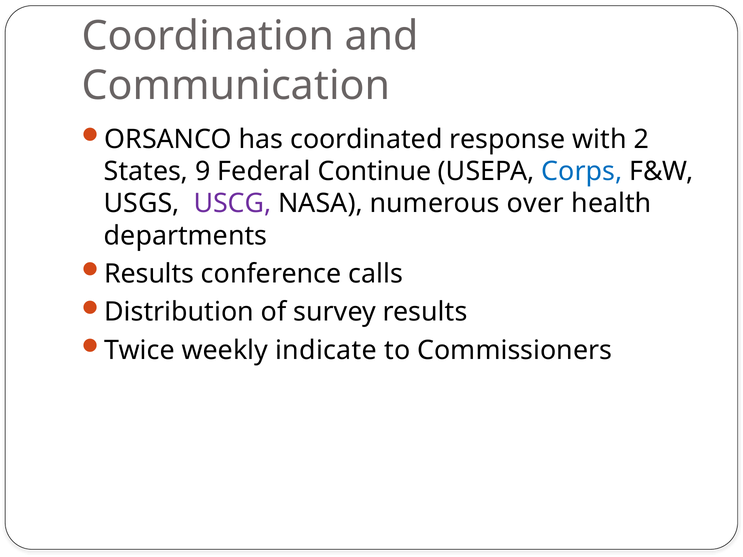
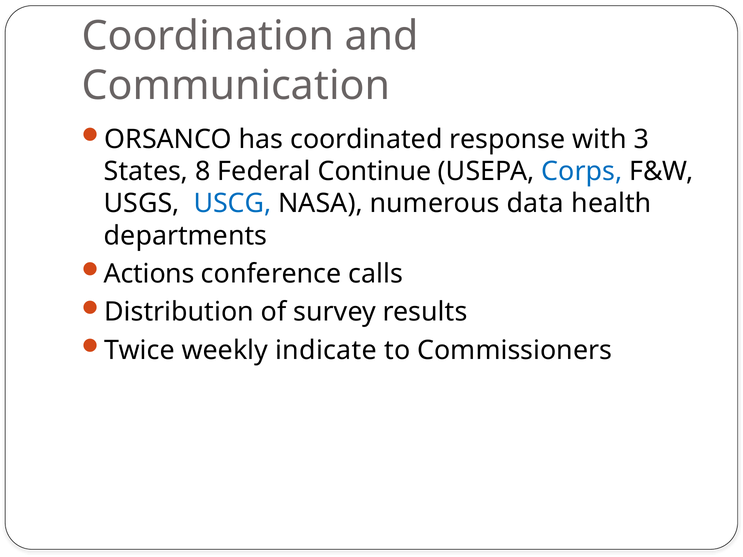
2: 2 -> 3
9: 9 -> 8
USCG colour: purple -> blue
over: over -> data
Results at (149, 274): Results -> Actions
